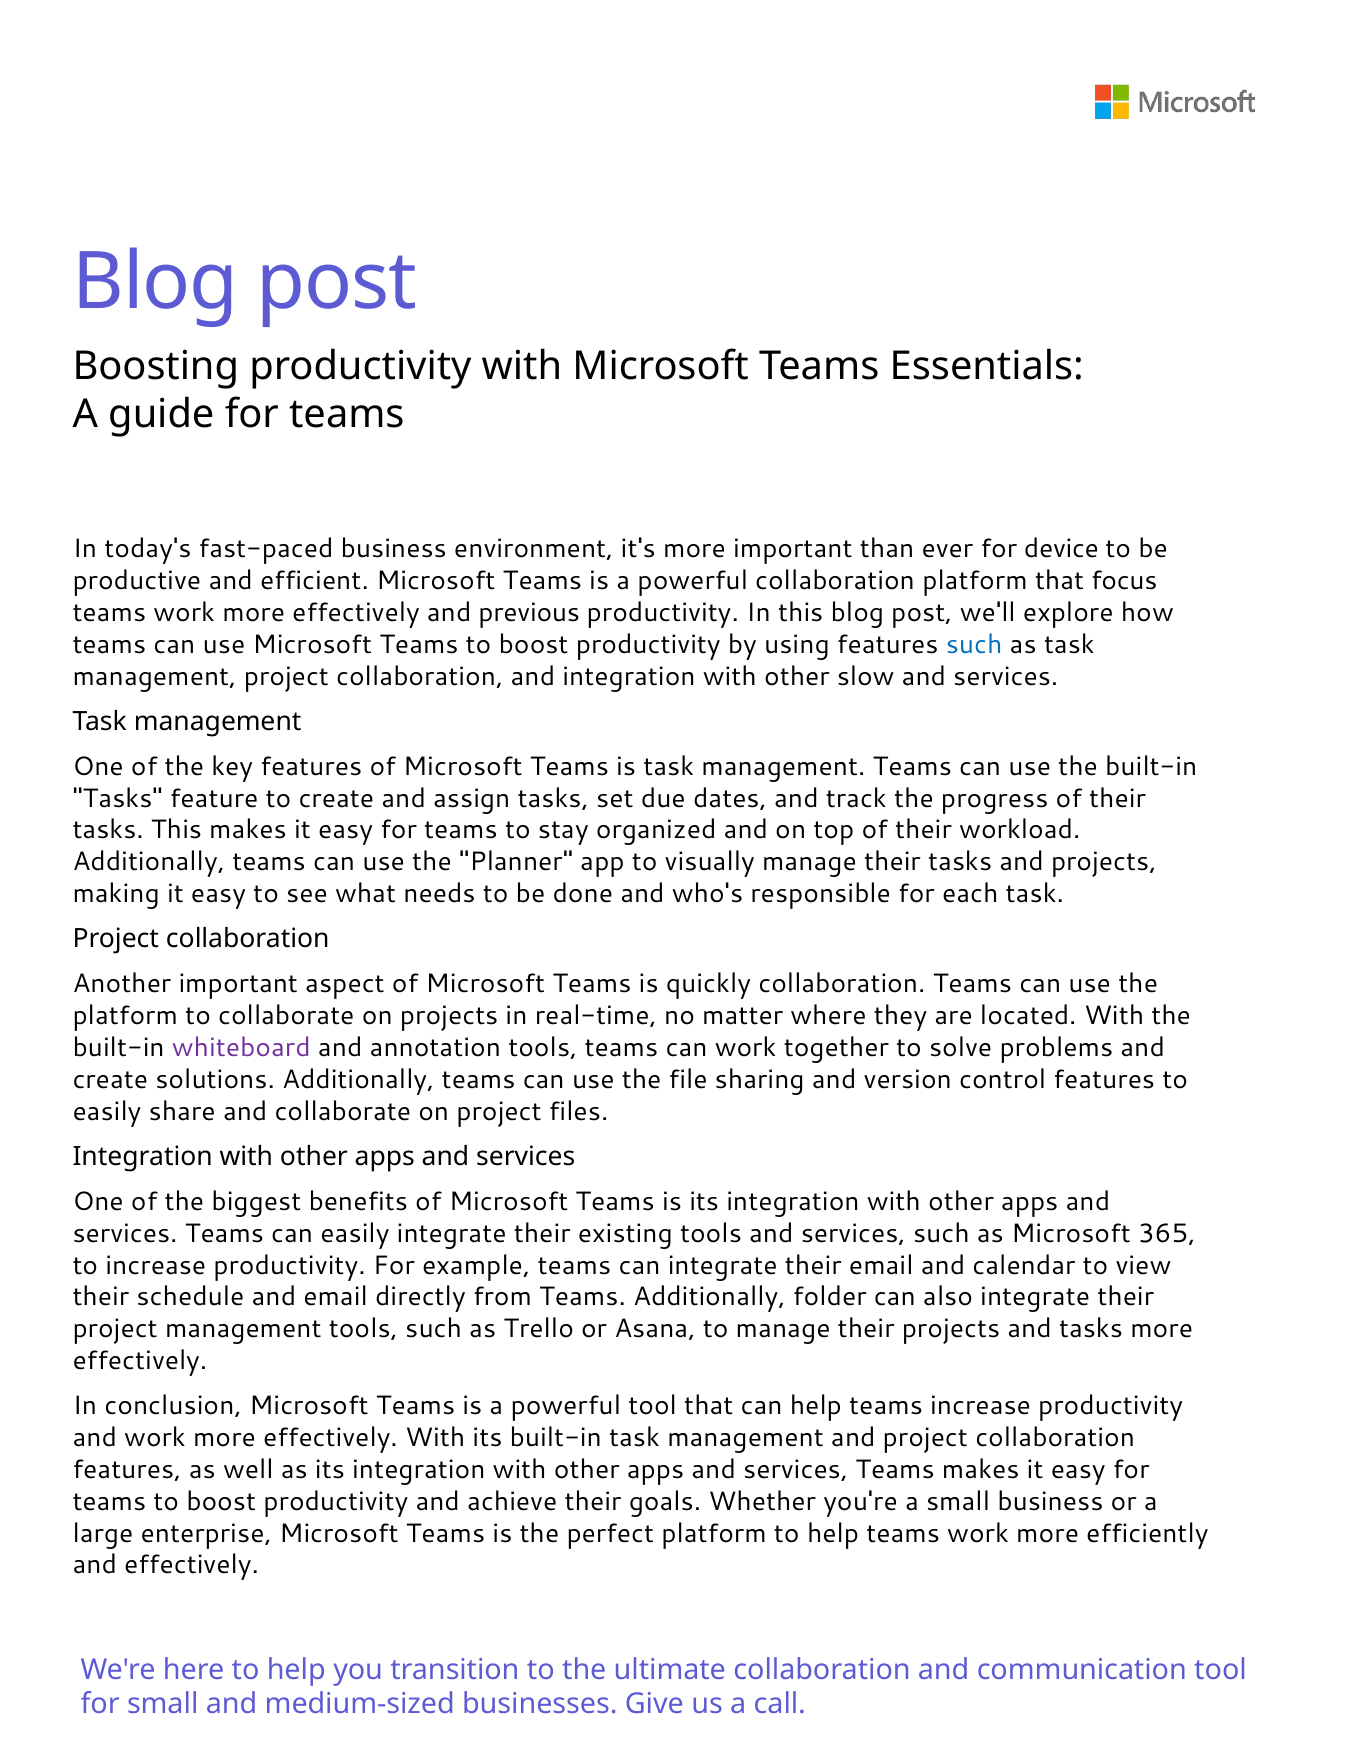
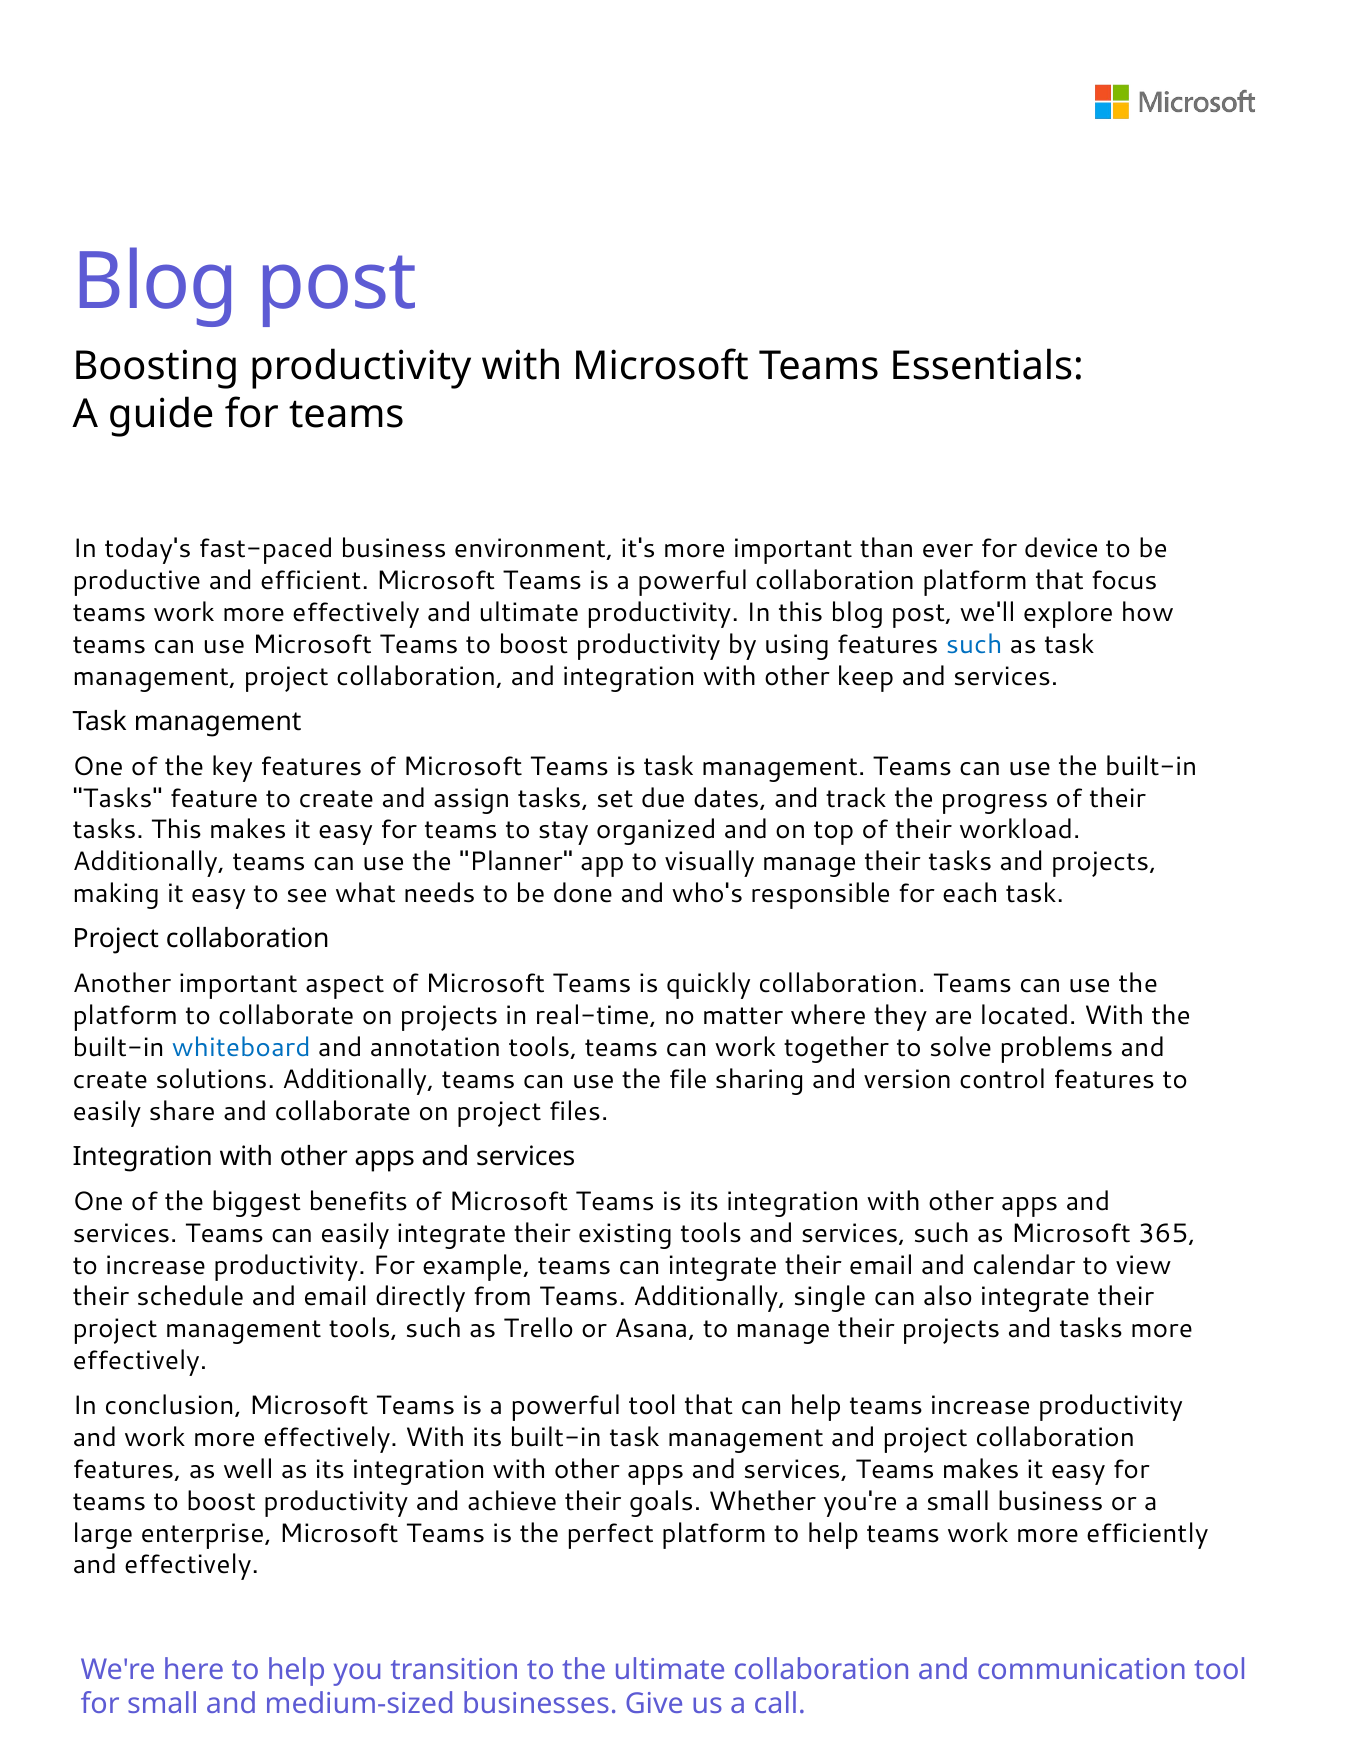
and previous: previous -> ultimate
slow: slow -> keep
whiteboard colour: purple -> blue
folder: folder -> single
